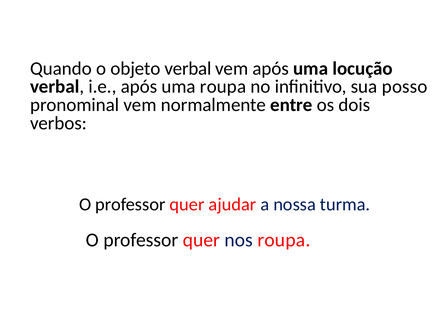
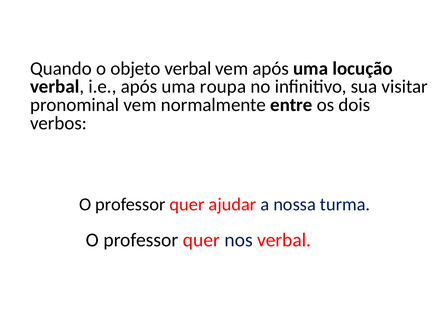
posso: posso -> visitar
nos roupa: roupa -> verbal
